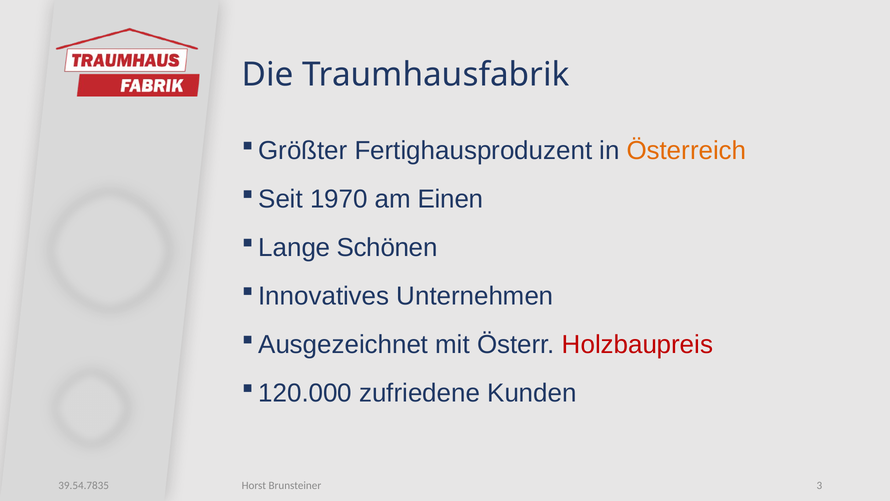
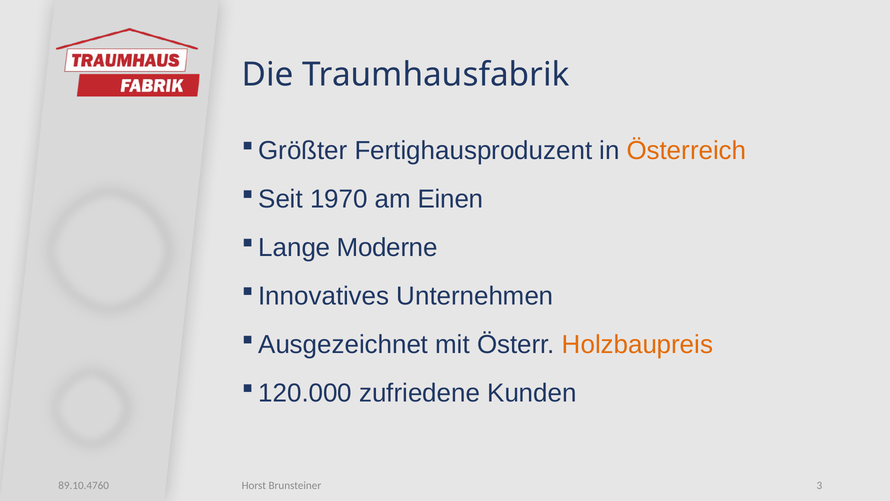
Schönen: Schönen -> Moderne
Holzbaupreis colour: red -> orange
39.54.7835: 39.54.7835 -> 89.10.4760
